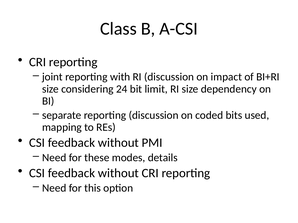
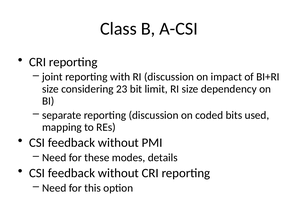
24: 24 -> 23
